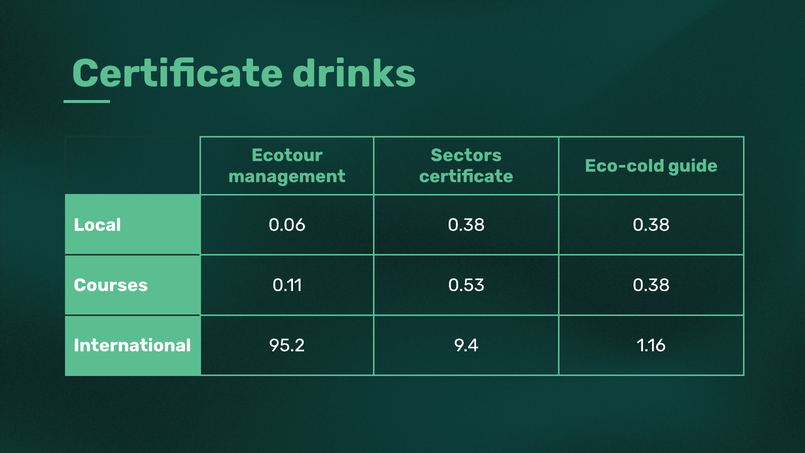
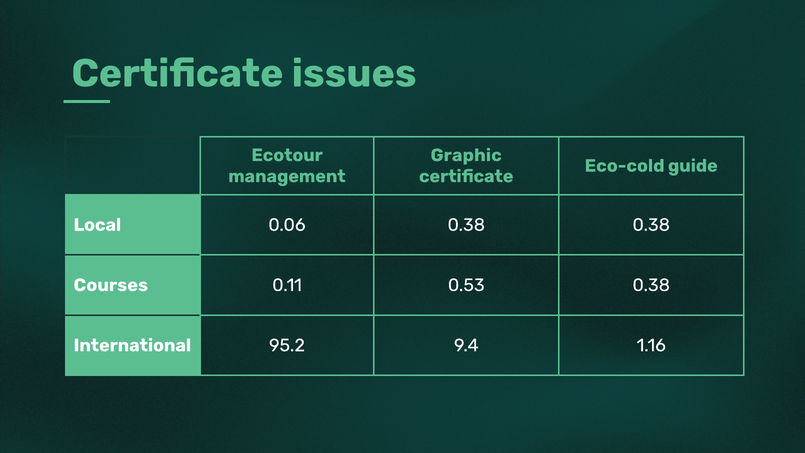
drinks: drinks -> issues
Sectors: Sectors -> Graphic
